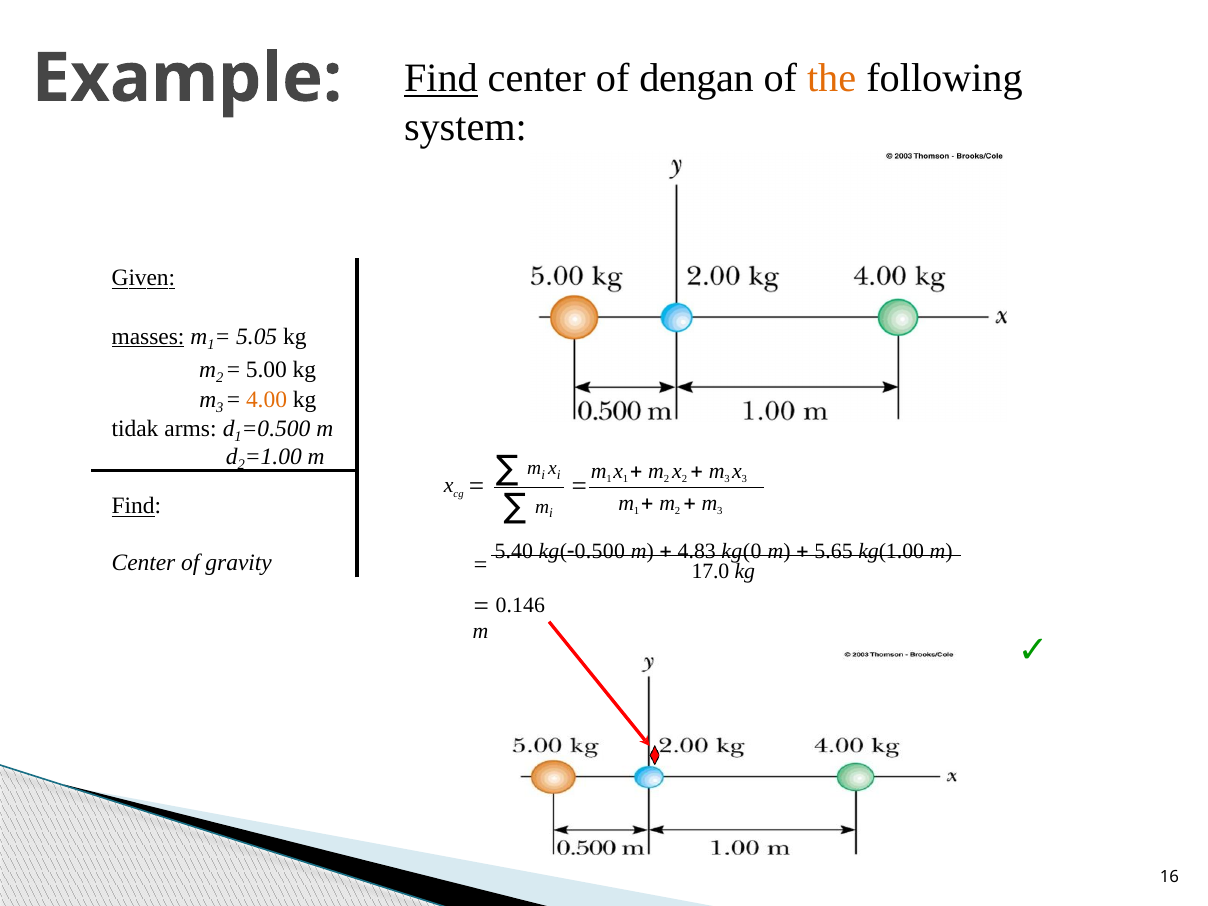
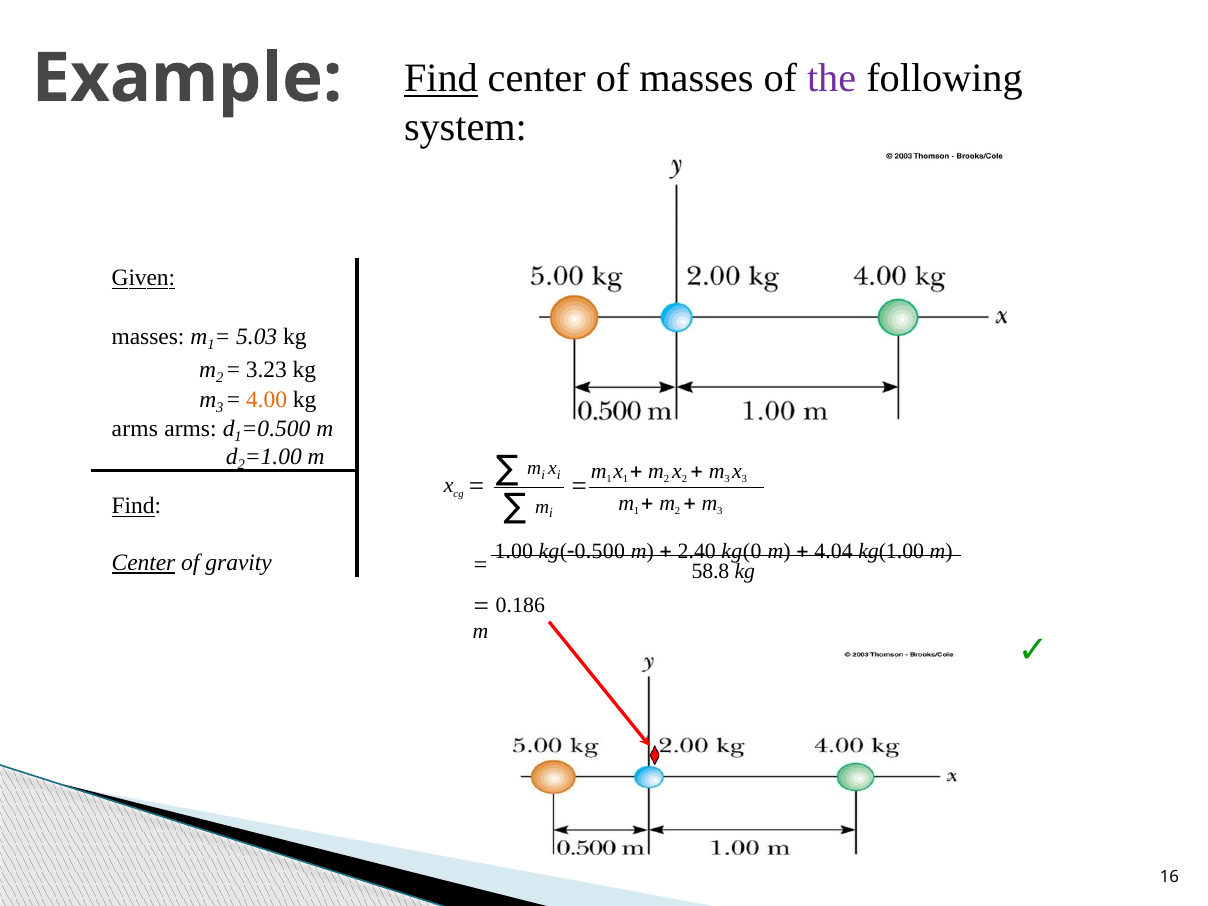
of dengan: dengan -> masses
the colour: orange -> purple
masses at (148, 337) underline: present -> none
5.05: 5.05 -> 5.03
5.00: 5.00 -> 3.23
tidak at (135, 429): tidak -> arms
5.40: 5.40 -> 1.00
4.83: 4.83 -> 2.40
5.65: 5.65 -> 4.04
Center at (143, 563) underline: none -> present
17.0: 17.0 -> 58.8
0.146: 0.146 -> 0.186
